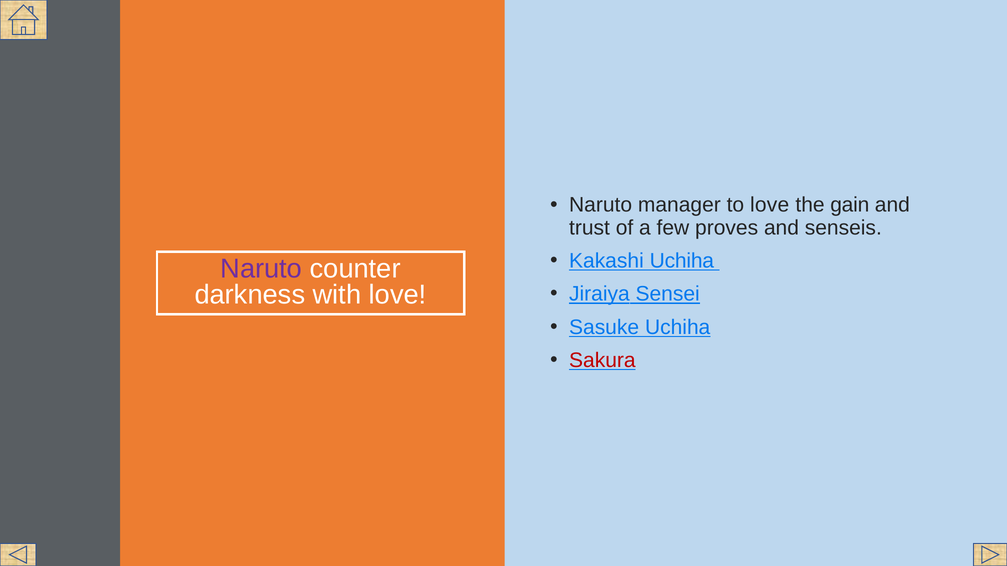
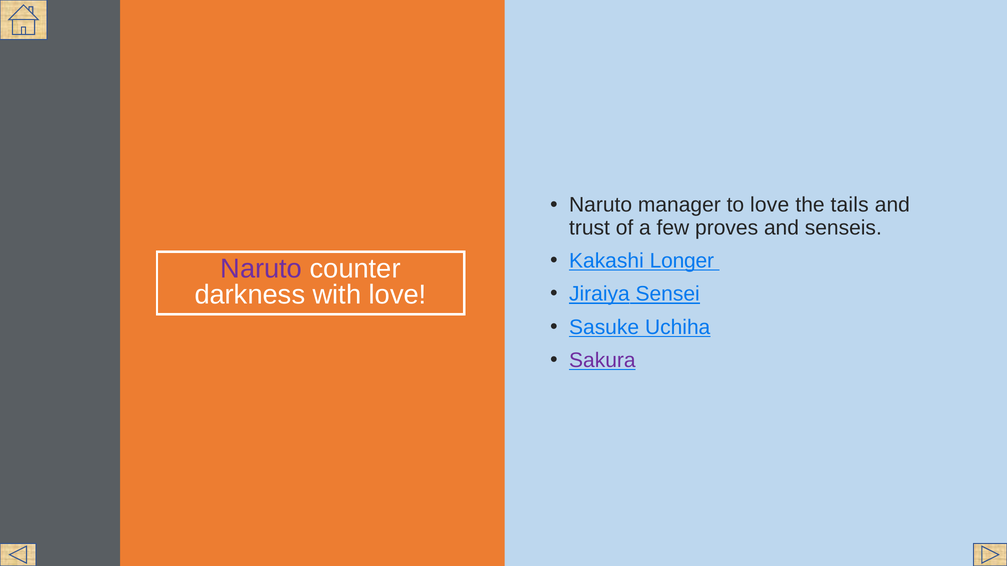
gain: gain -> tails
Kakashi Uchiha: Uchiha -> Longer
Sakura colour: red -> purple
